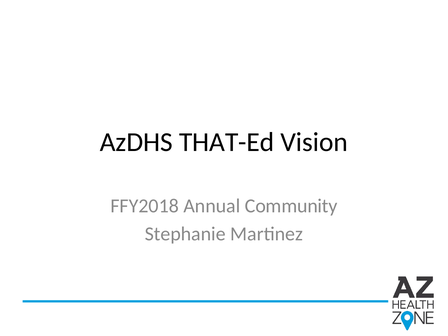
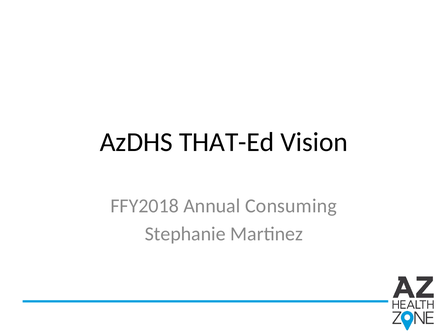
Community: Community -> Consuming
